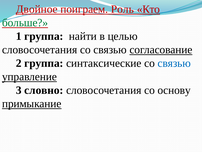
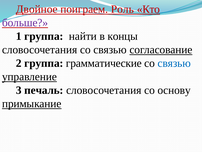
больше colour: green -> purple
целью: целью -> концы
синтаксические: синтаксические -> грамматические
словно: словно -> печаль
